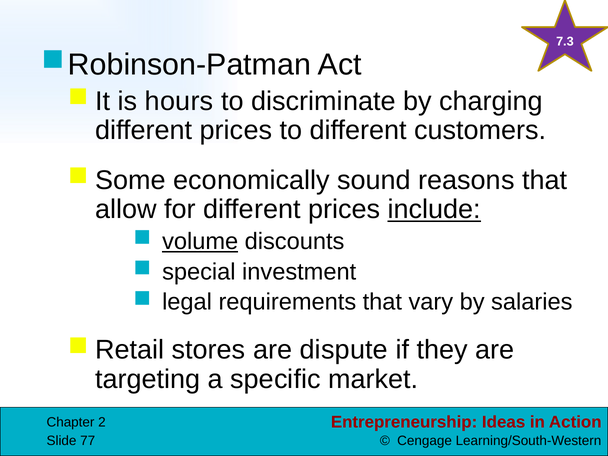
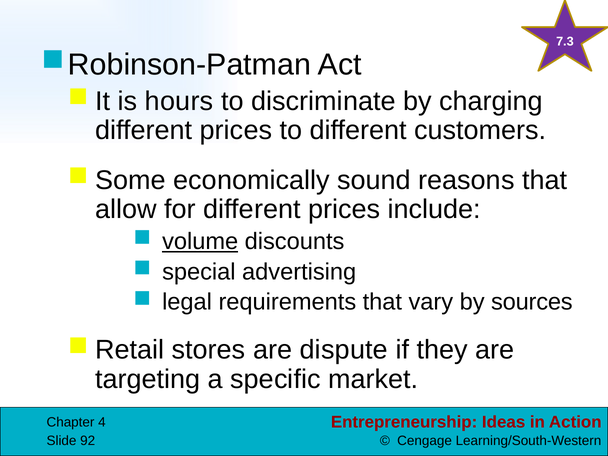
include underline: present -> none
investment: investment -> advertising
salaries: salaries -> sources
2: 2 -> 4
77: 77 -> 92
